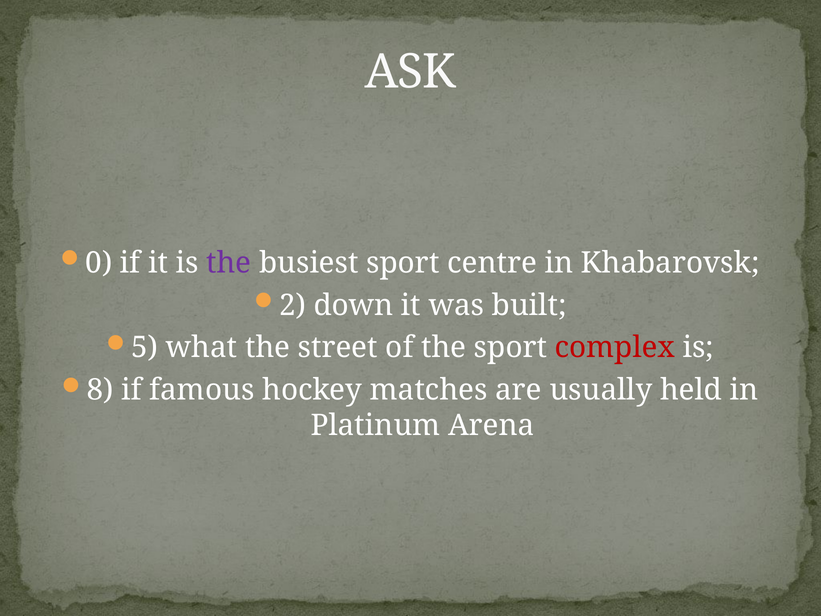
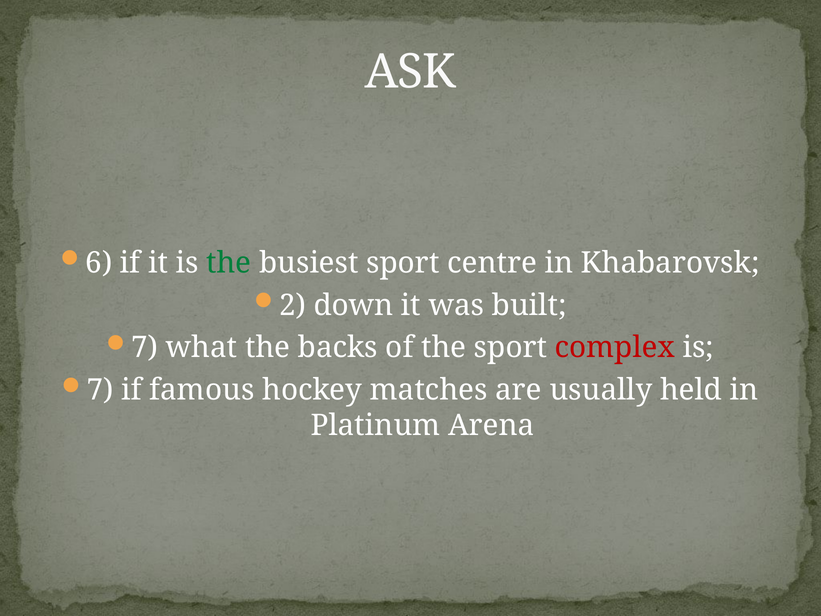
0: 0 -> 6
the at (229, 263) colour: purple -> green
5 at (145, 348): 5 -> 7
street: street -> backs
8 at (100, 390): 8 -> 7
